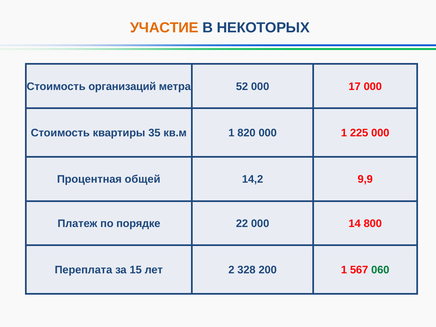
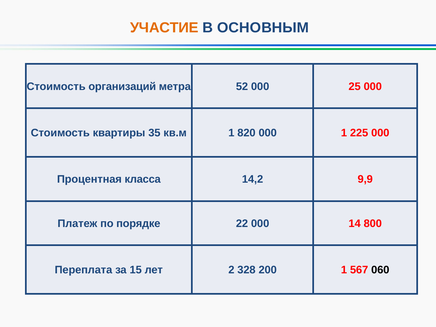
НЕКОТОРЫХ: НЕКОТОРЫХ -> ОСНОВНЫМ
17: 17 -> 25
общей: общей -> класса
060 colour: green -> black
